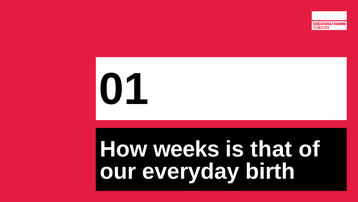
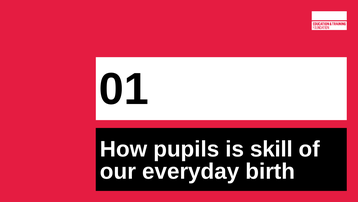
weeks: weeks -> pupils
that: that -> skill
